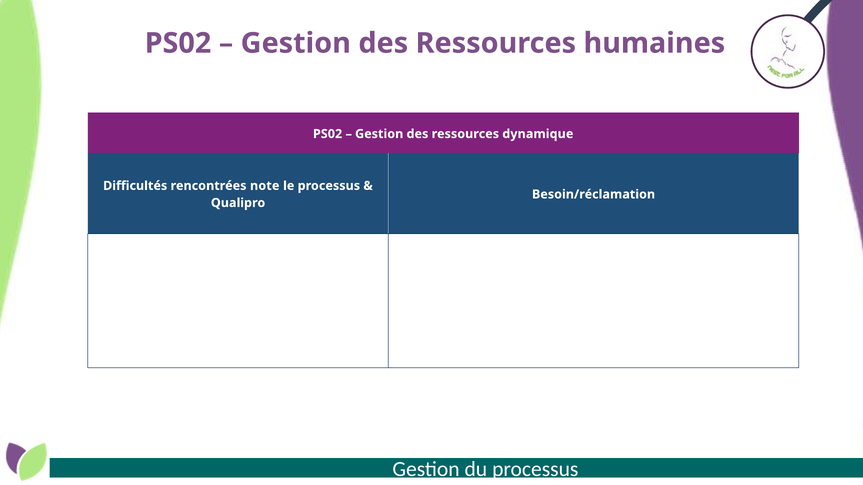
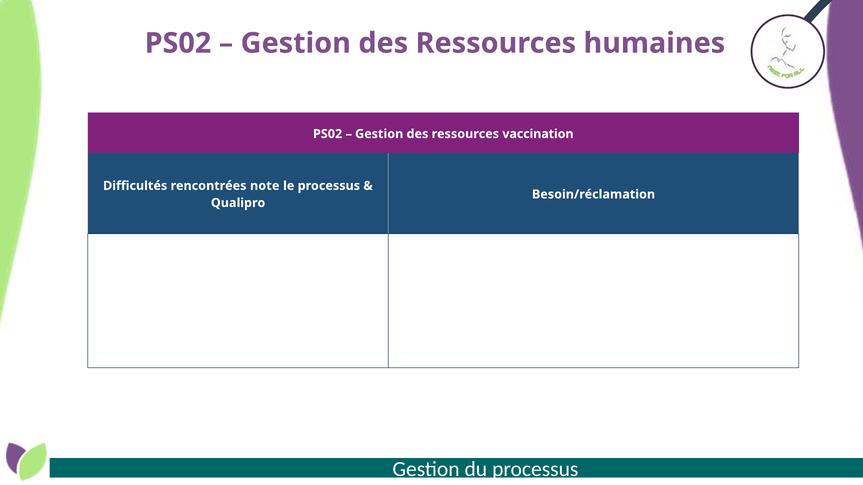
dynamique: dynamique -> vaccination
